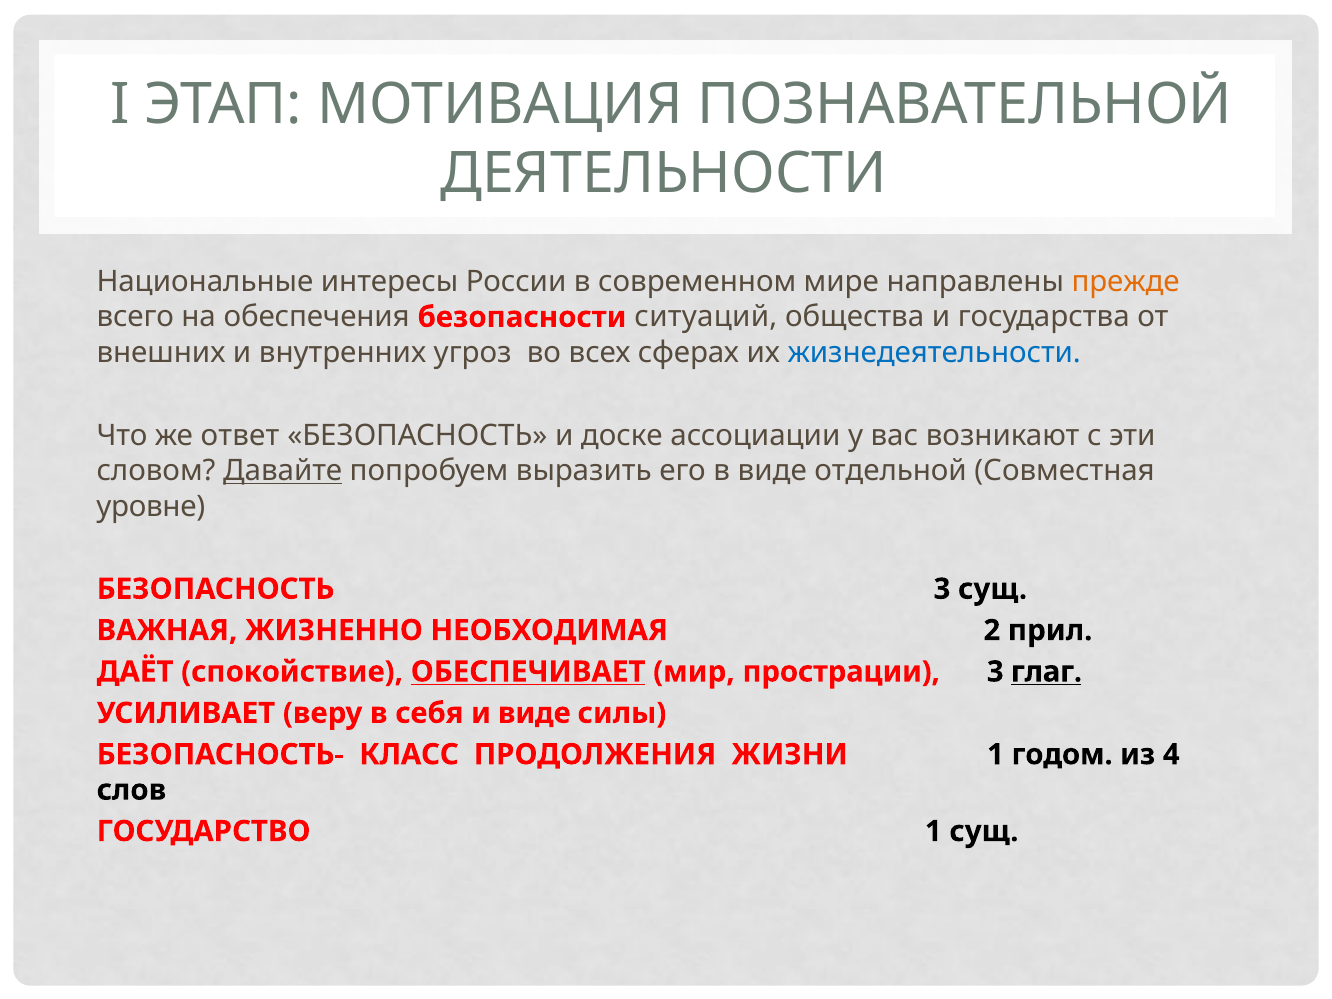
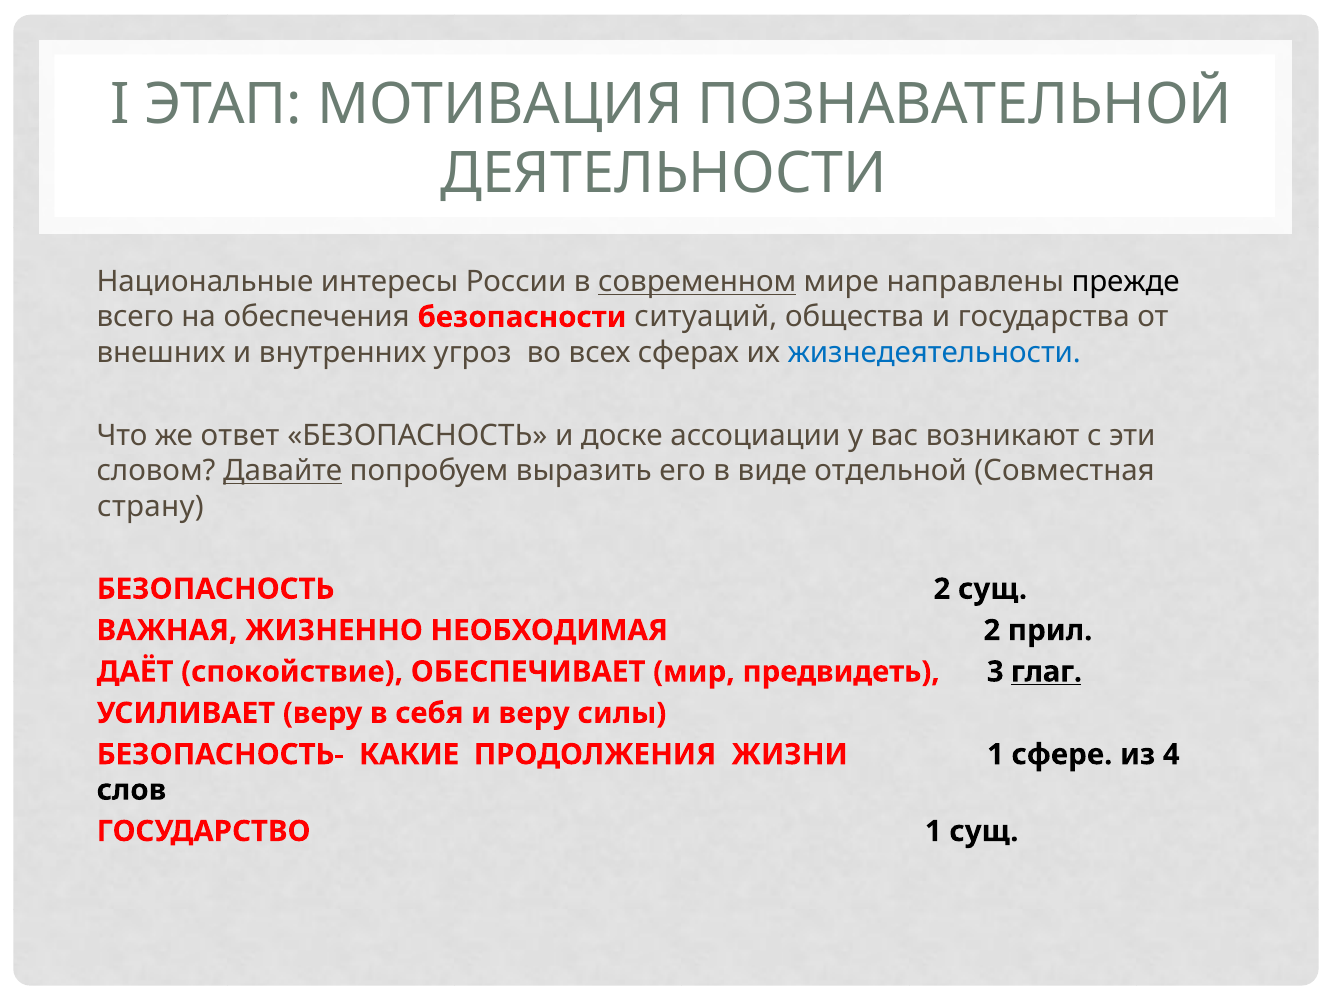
современном underline: none -> present
прежде colour: orange -> black
уровне: уровне -> страну
БЕЗОПАСНОСТЬ 3: 3 -> 2
ОБЕСПЕЧИВАЕТ underline: present -> none
прострации: прострации -> предвидеть
и виде: виде -> веру
КЛАСС: КЛАСС -> КАКИЕ
годом: годом -> сфере
